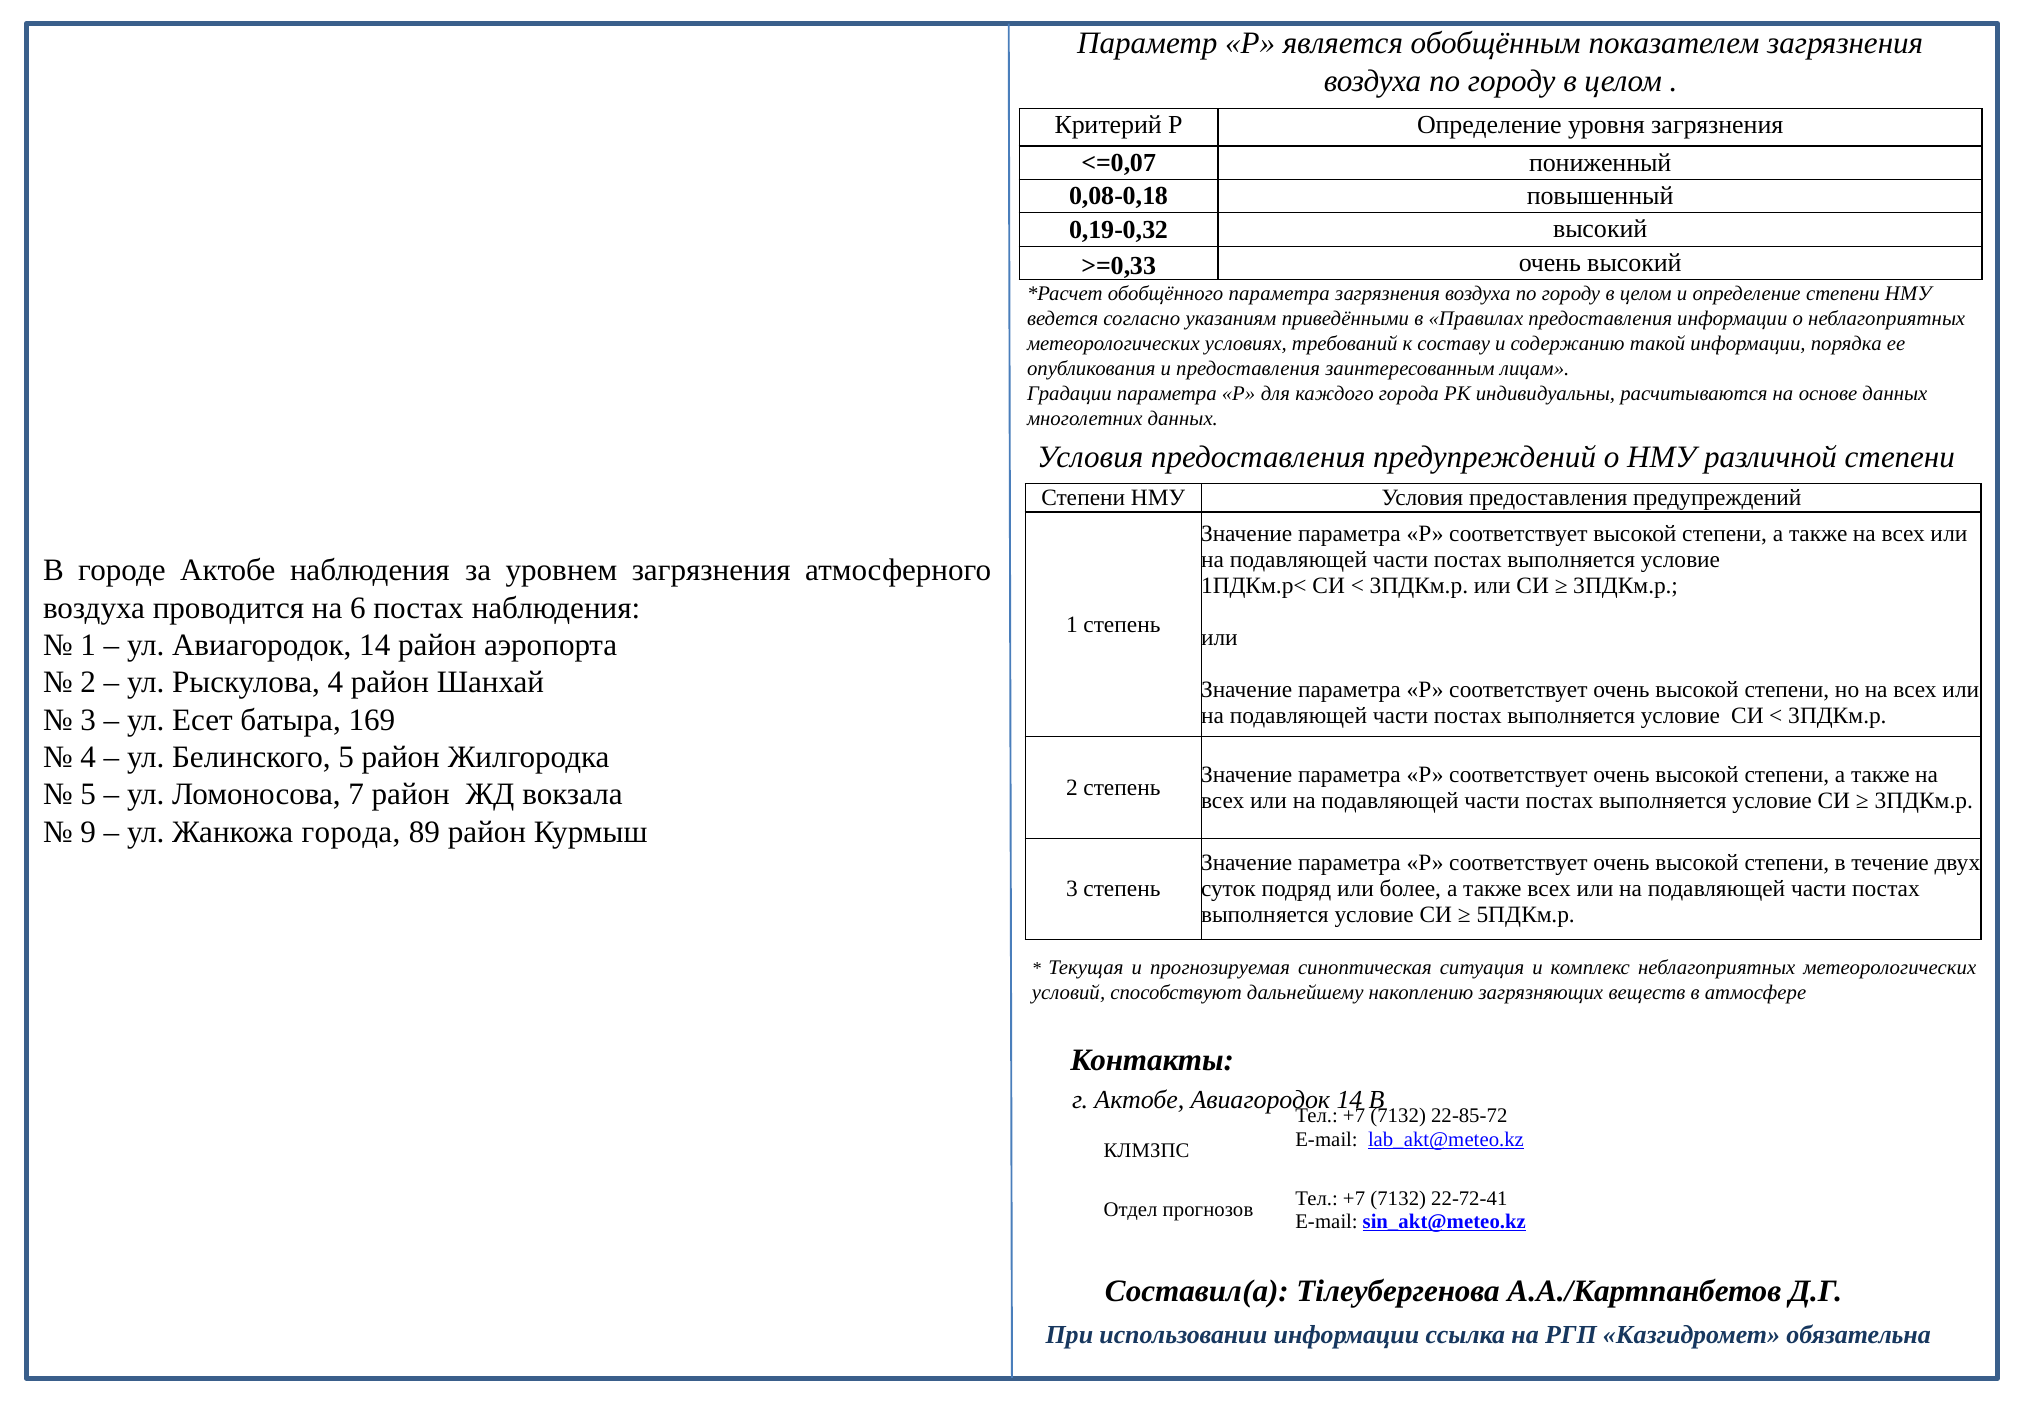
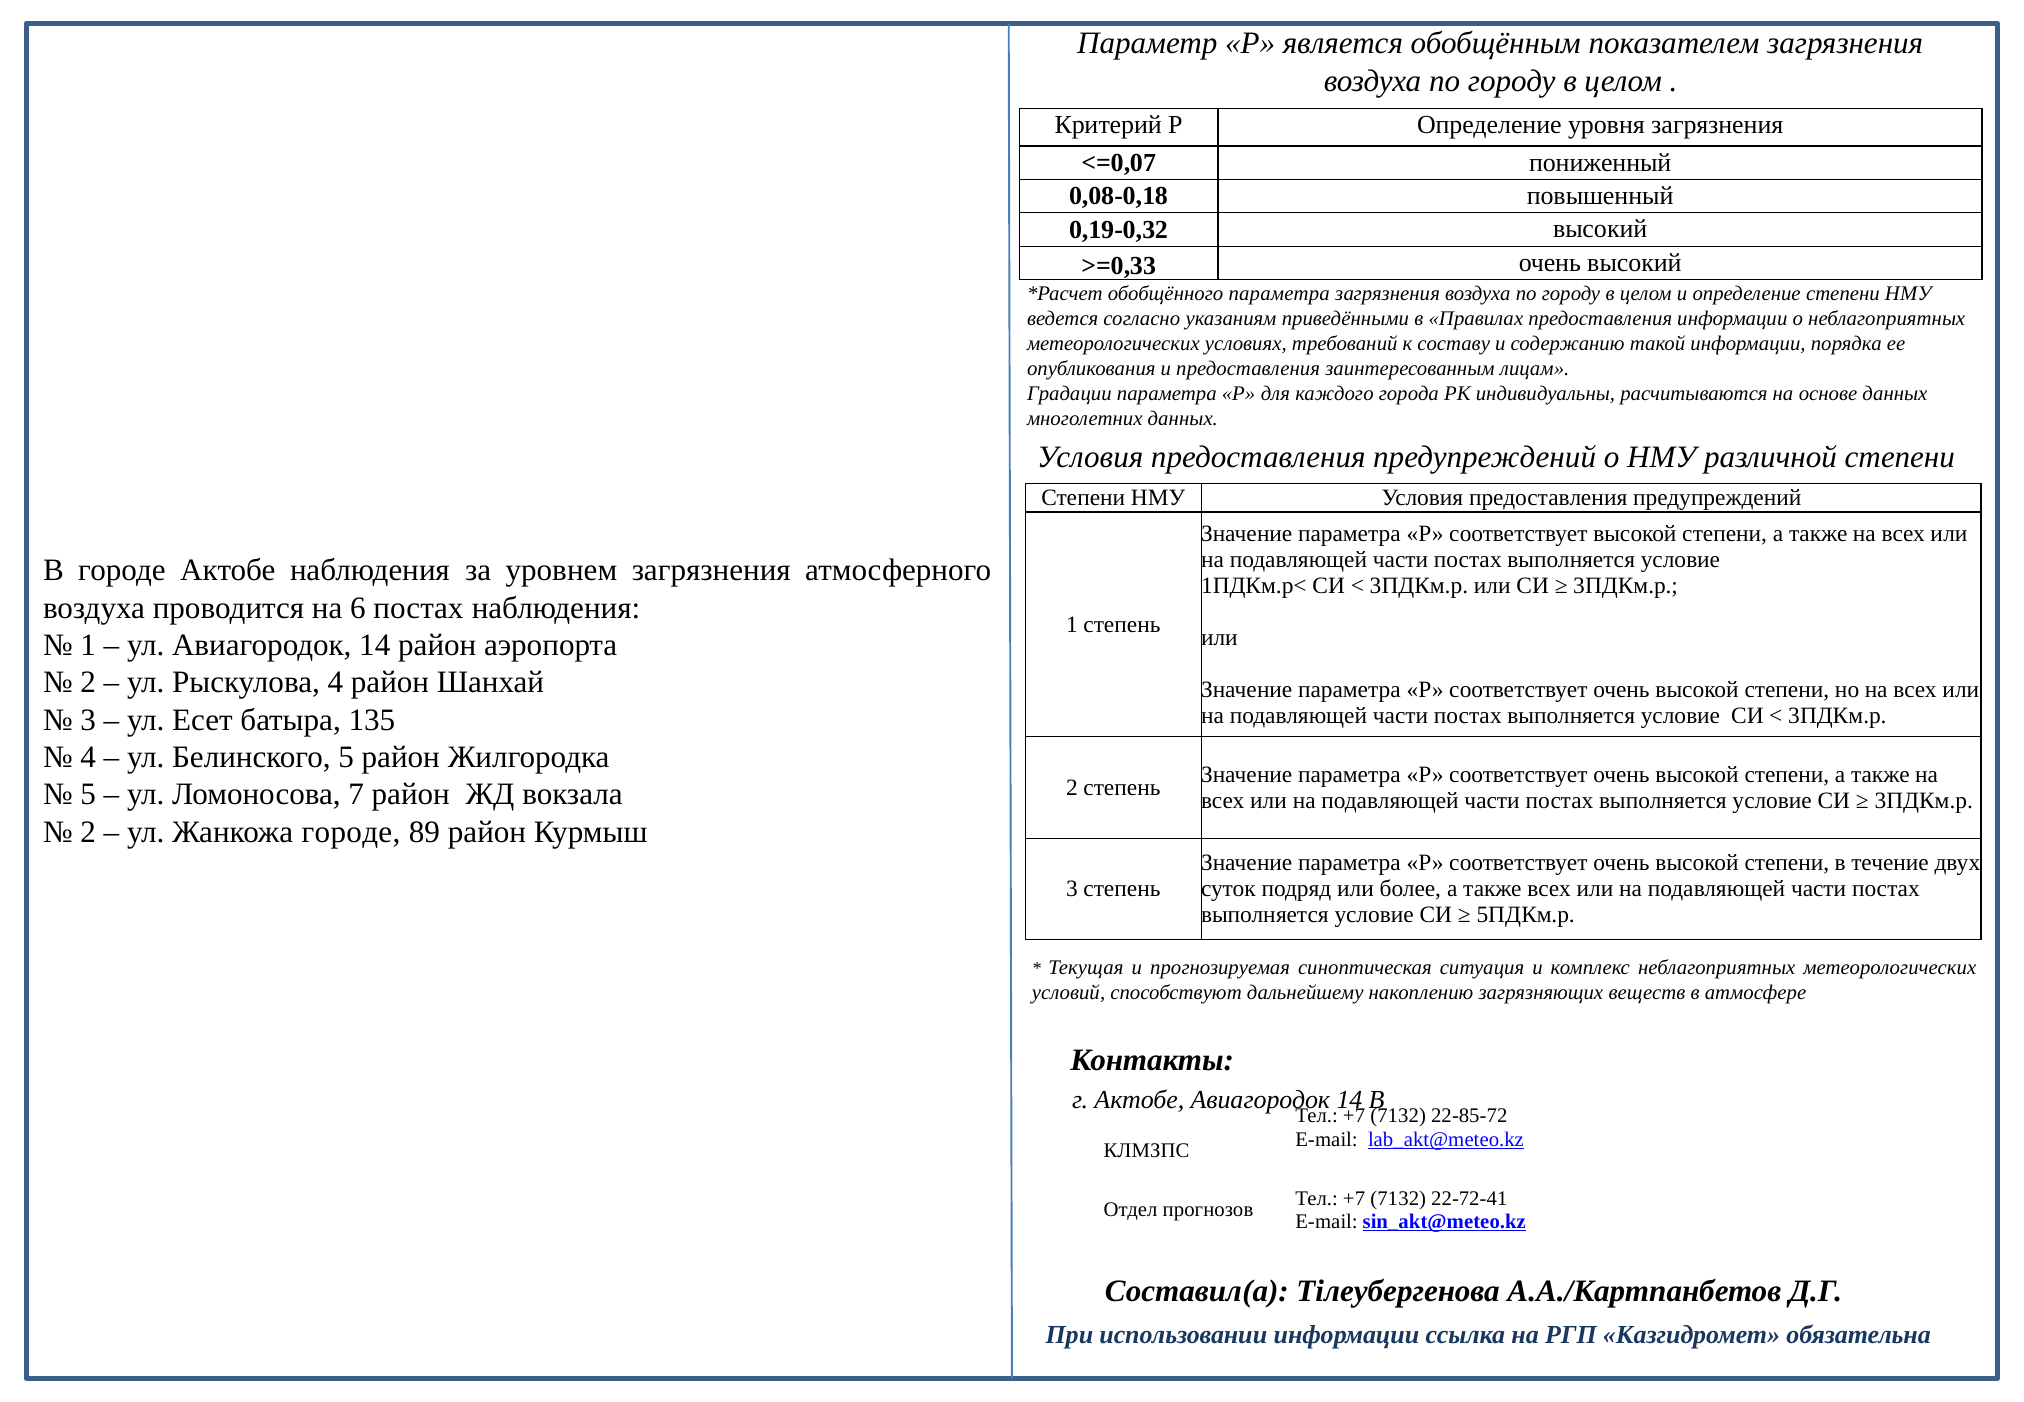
169: 169 -> 135
9 at (88, 832): 9 -> 2
Жанкожа города: города -> городе
